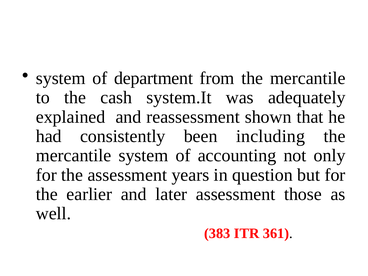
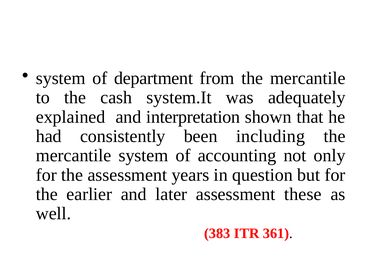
reassessment: reassessment -> interpretation
those: those -> these
